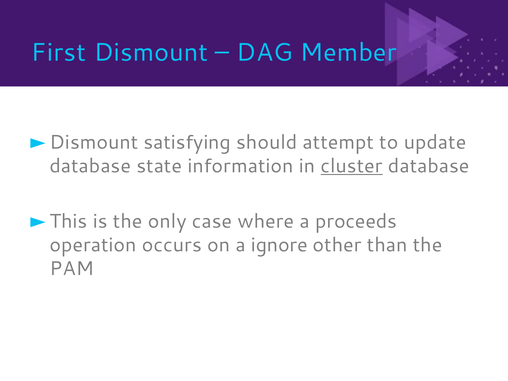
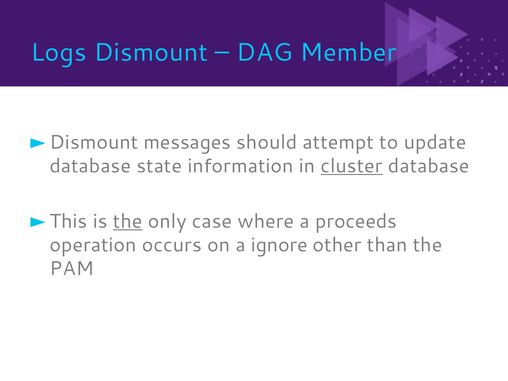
First: First -> Logs
satisfying: satisfying -> messages
the at (128, 221) underline: none -> present
